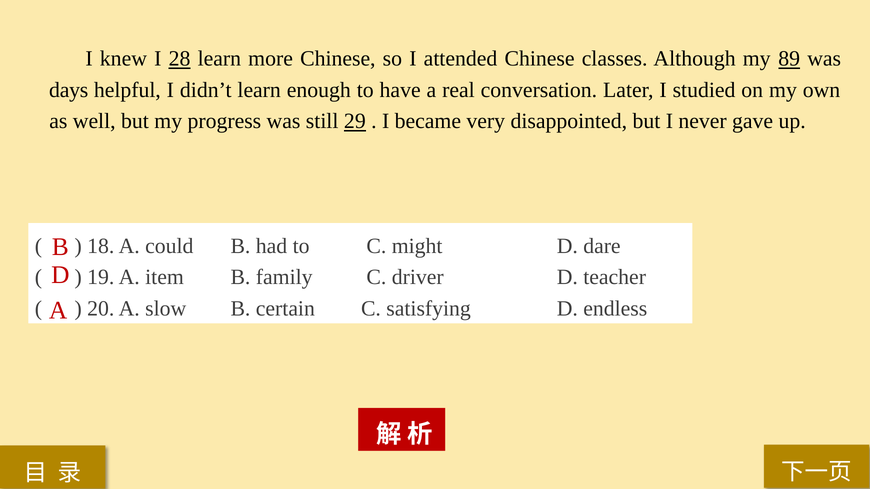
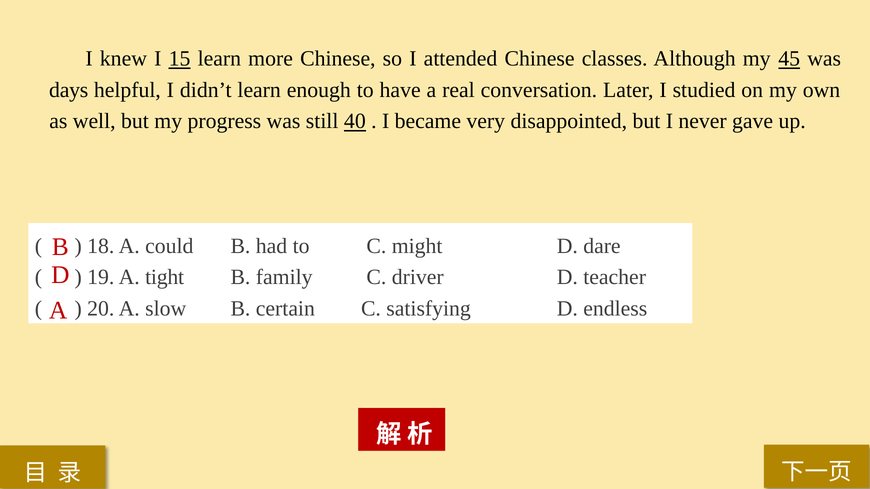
28: 28 -> 15
89: 89 -> 45
29: 29 -> 40
item: item -> tight
